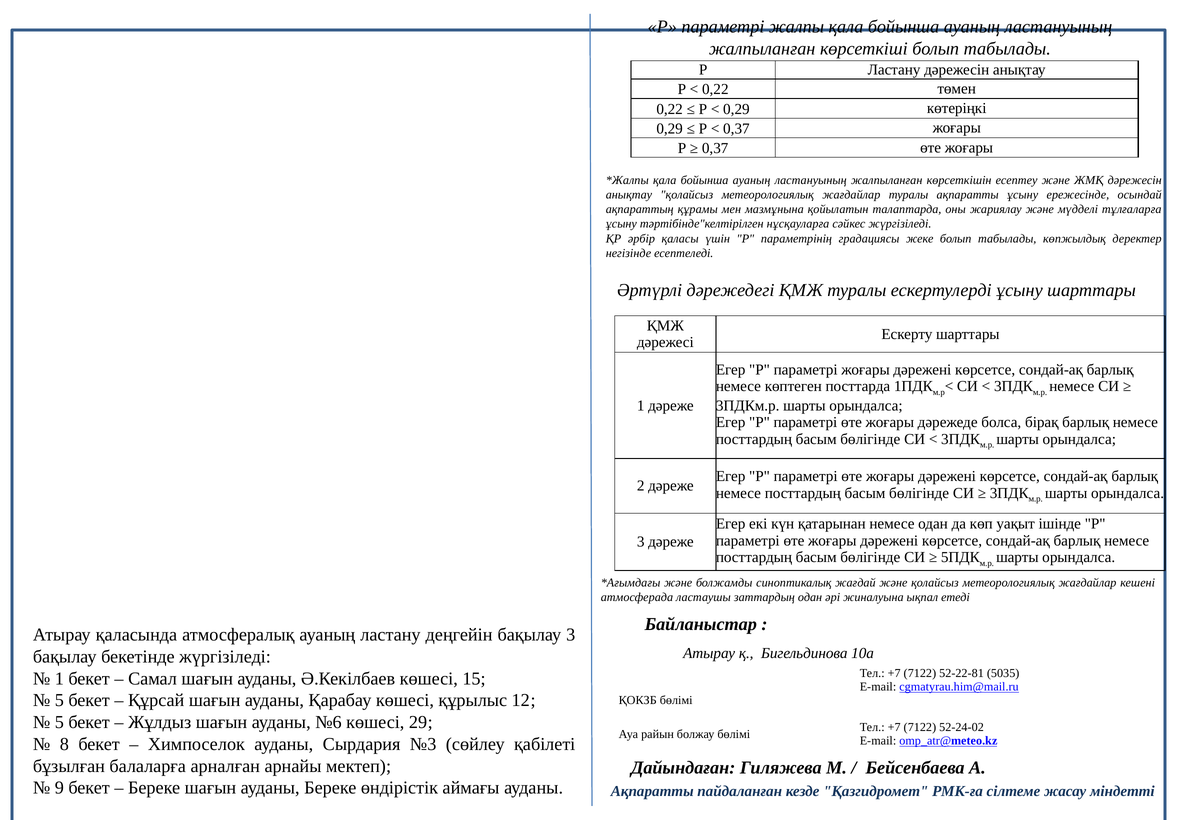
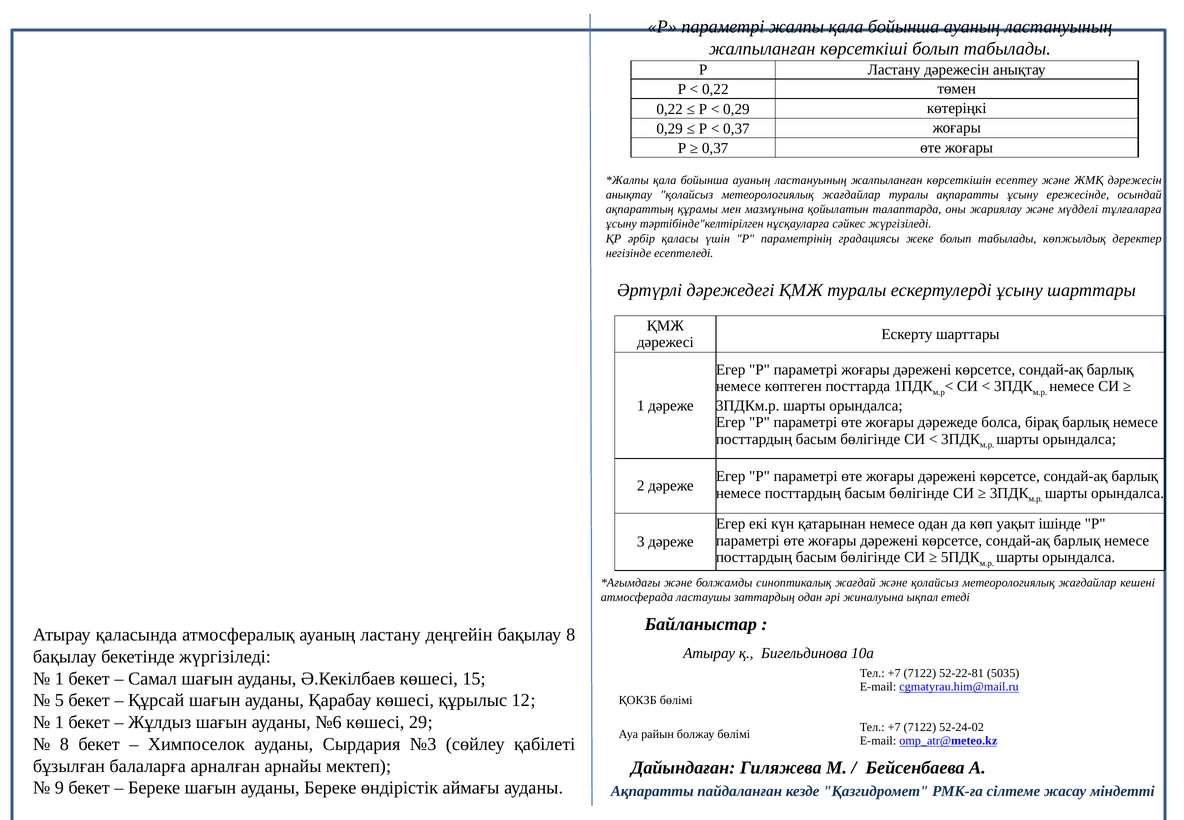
бақылау 3: 3 -> 8
5 at (59, 722): 5 -> 1
